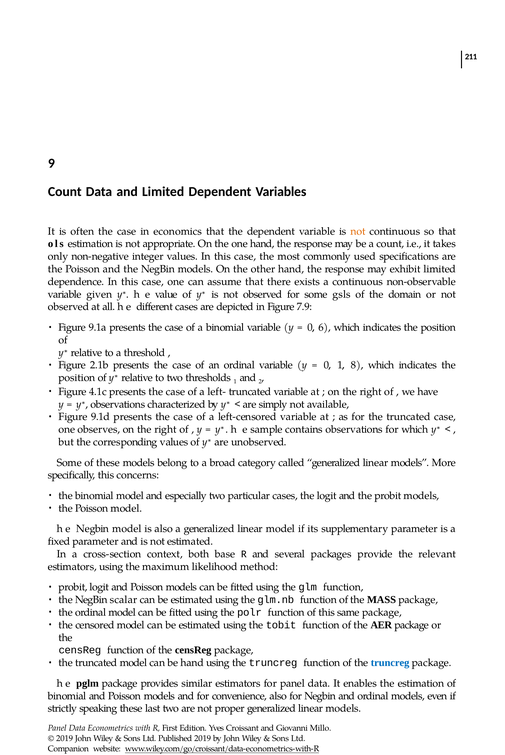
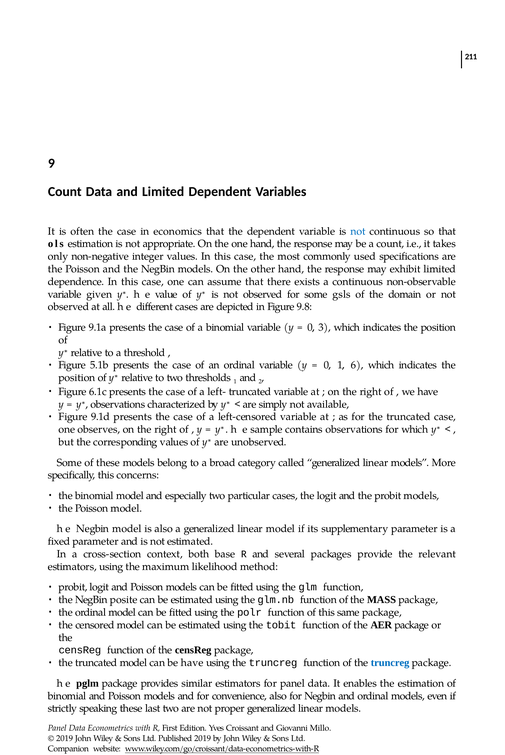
not at (358, 231) colour: orange -> blue
7.9: 7.9 -> 9.8
6: 6 -> 3
2.1b: 2.1b -> 5.1b
8: 8 -> 6
4.1c: 4.1c -> 6.1c
scalar: scalar -> posite
be hand: hand -> have
